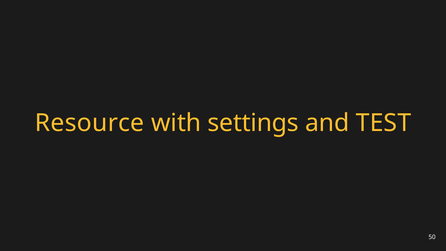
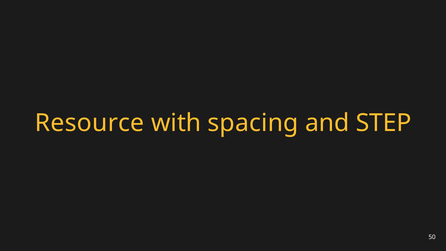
settings: settings -> spacing
TEST: TEST -> STEP
